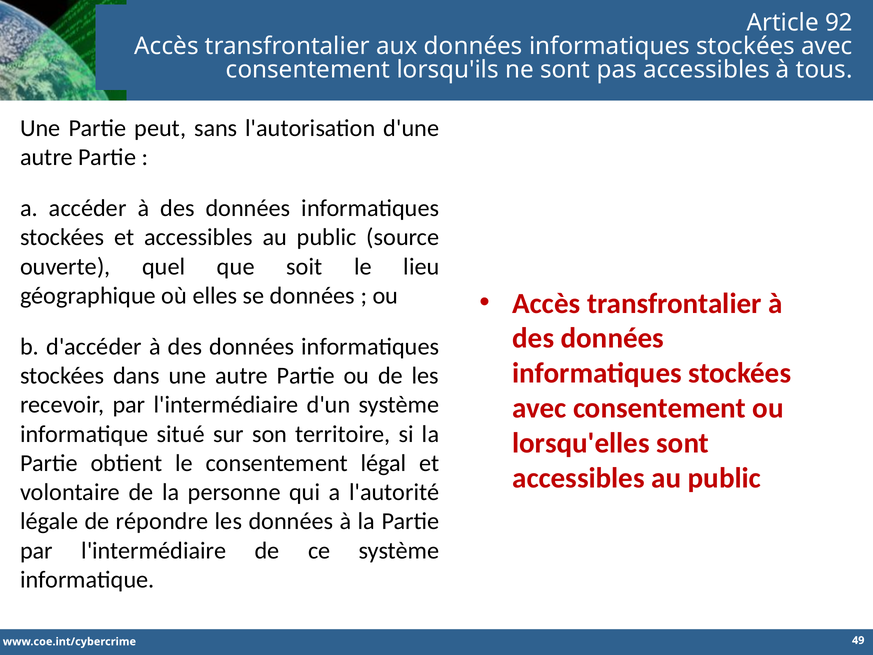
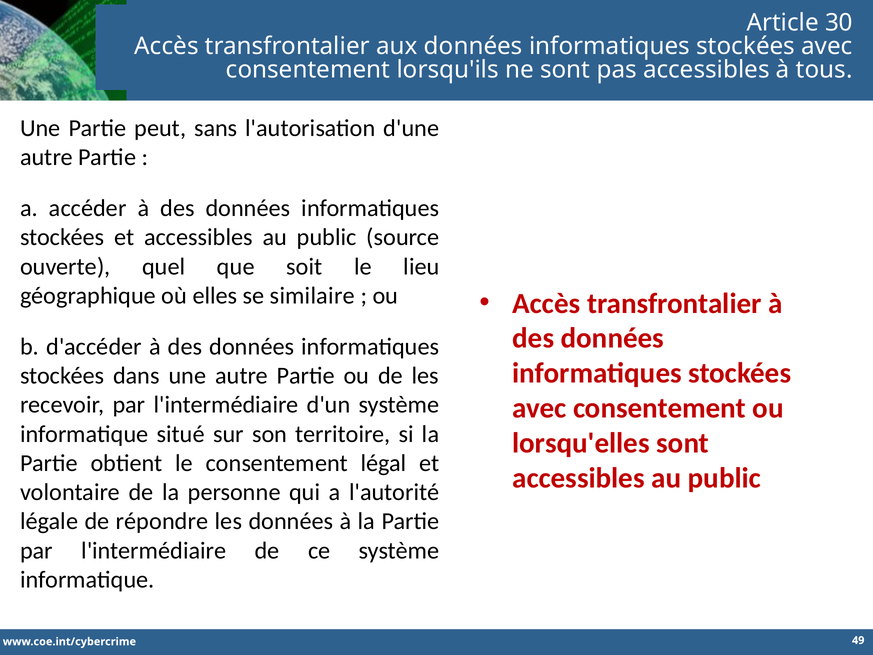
92: 92 -> 30
se données: données -> similaire
